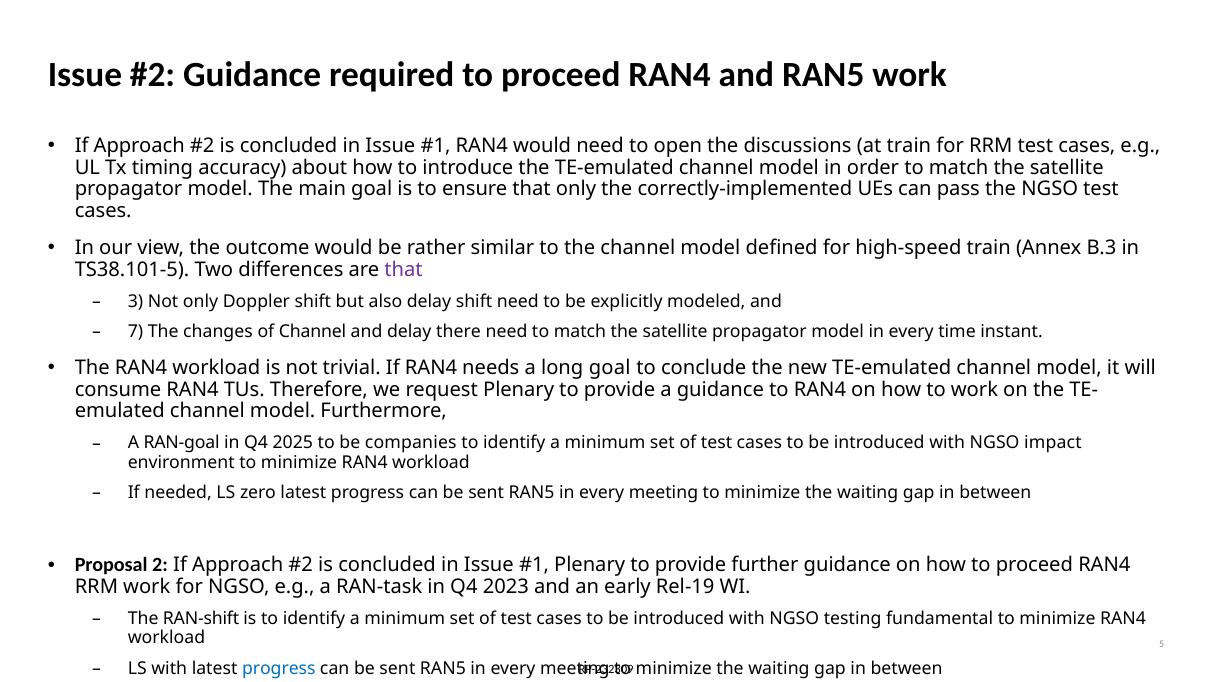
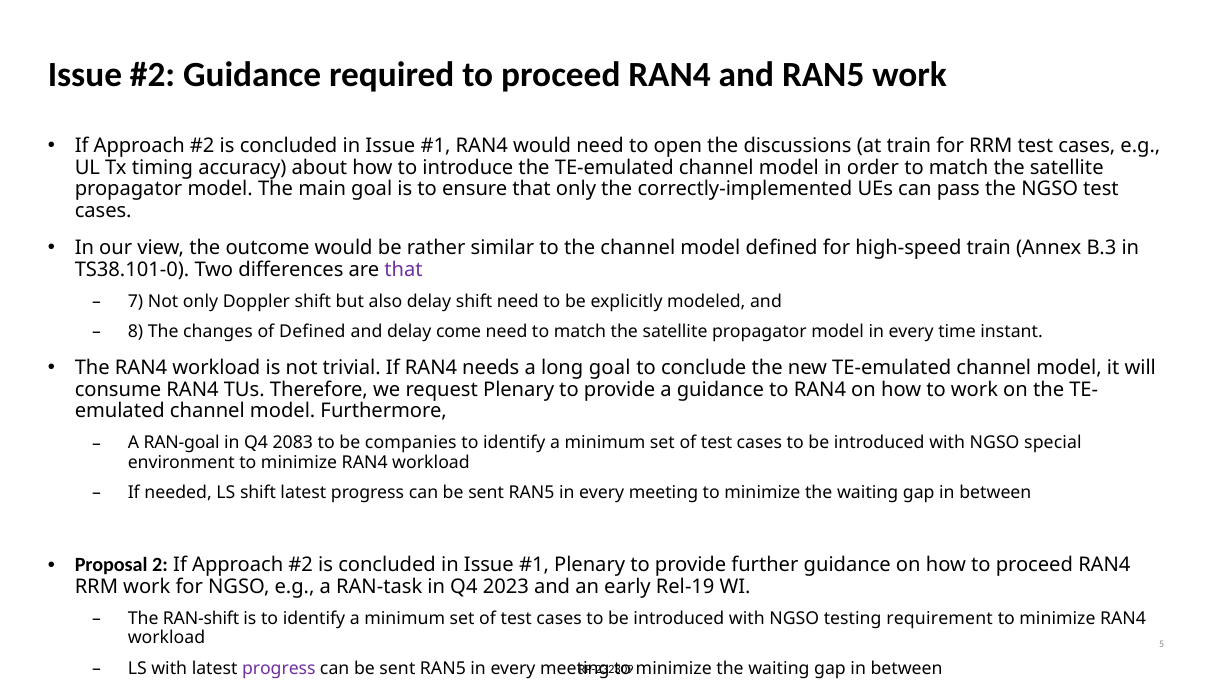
TS38.101-5: TS38.101-5 -> TS38.101-0
3: 3 -> 7
7: 7 -> 8
of Channel: Channel -> Defined
there: there -> come
2025: 2025 -> 2083
impact: impact -> special
LS zero: zero -> shift
fundamental: fundamental -> requirement
progress at (279, 668) colour: blue -> purple
